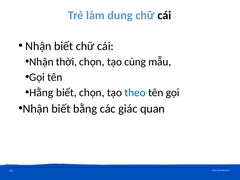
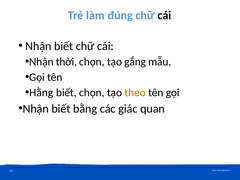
dung: dung -> đúng
cùng: cùng -> gắng
theo colour: blue -> orange
